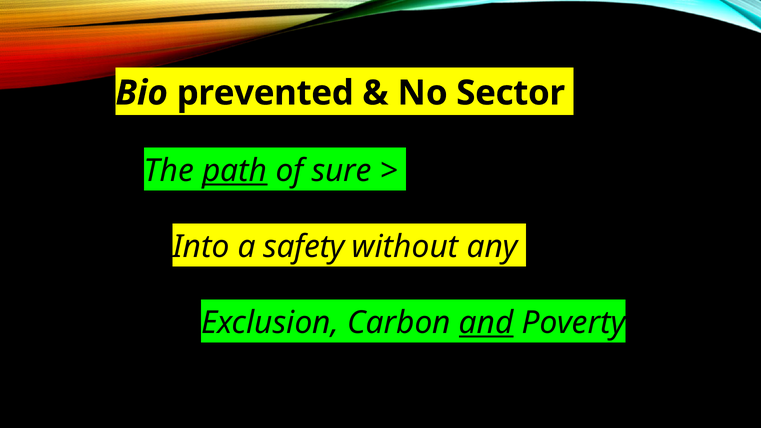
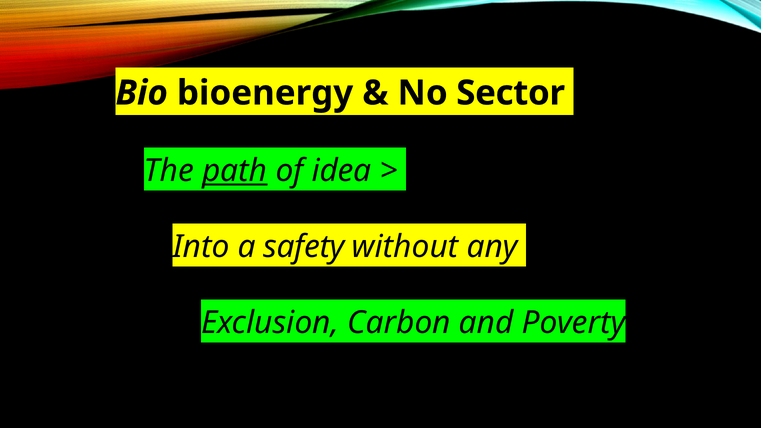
prevented: prevented -> bioenergy
sure: sure -> idea
and underline: present -> none
